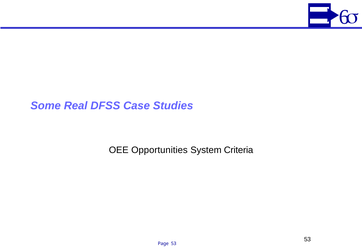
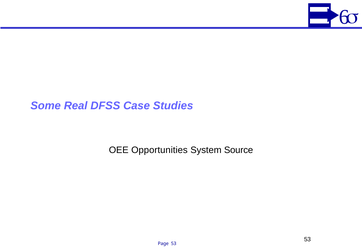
Criteria: Criteria -> Source
